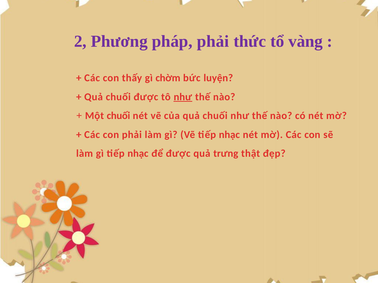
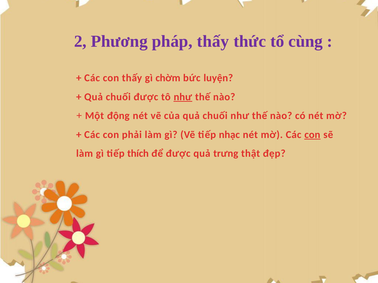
pháp phải: phải -> thấy
vàng: vàng -> cùng
Một chuối: chuối -> động
con at (312, 135) underline: none -> present
gì tiếp nhạc: nhạc -> thích
